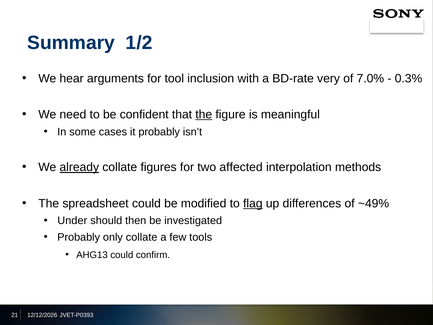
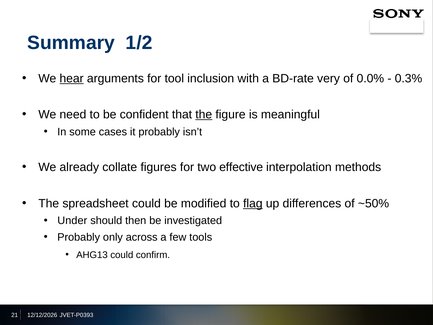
hear underline: none -> present
7.0%: 7.0% -> 0.0%
already underline: present -> none
affected: affected -> effective
~49%: ~49% -> ~50%
only collate: collate -> across
